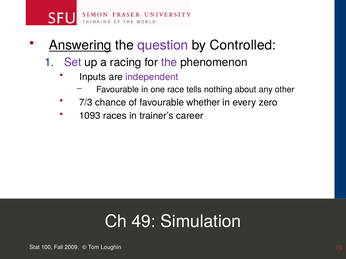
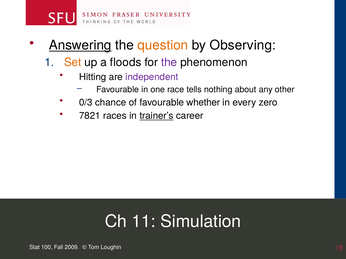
question colour: purple -> orange
Controlled: Controlled -> Observing
Set colour: purple -> orange
racing: racing -> floods
Inputs: Inputs -> Hitting
7/3: 7/3 -> 0/3
1093: 1093 -> 7821
trainer’s underline: none -> present
49: 49 -> 11
